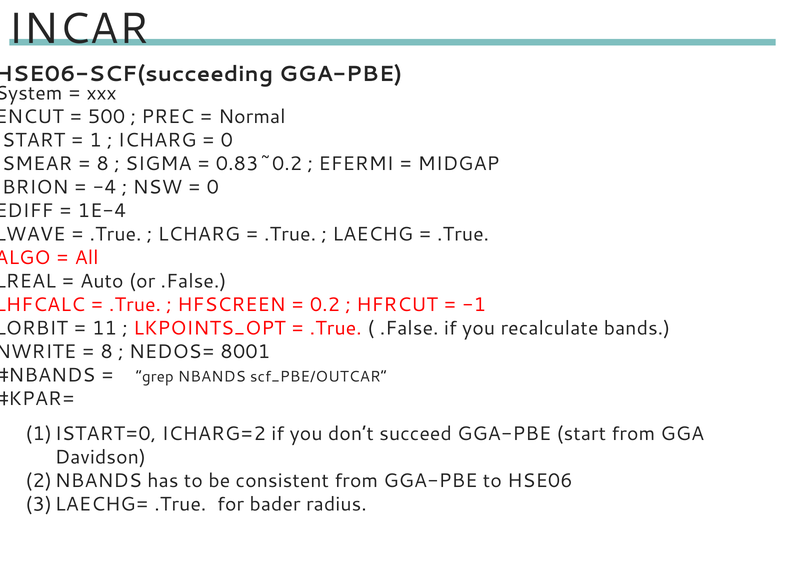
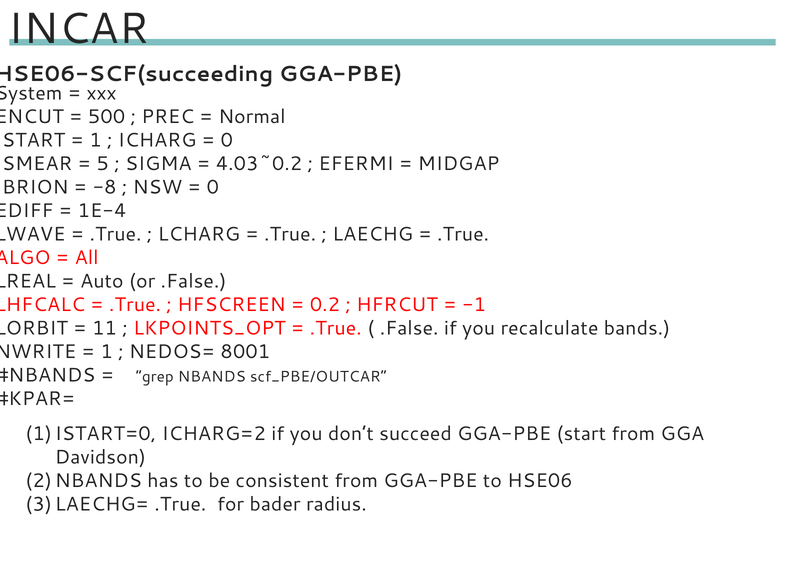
8 at (103, 164): 8 -> 5
0.83~0.2: 0.83~0.2 -> 4.03~0.2
-4: -4 -> -8
8 at (107, 352): 8 -> 1
